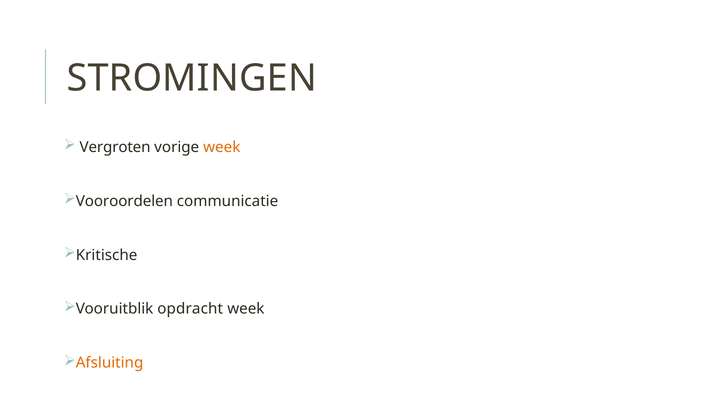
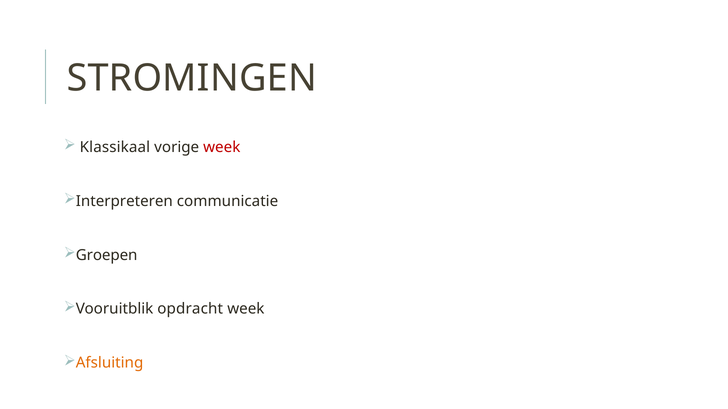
Vergroten: Vergroten -> Klassikaal
week at (222, 147) colour: orange -> red
Vooroordelen: Vooroordelen -> Interpreteren
Kritische: Kritische -> Groepen
